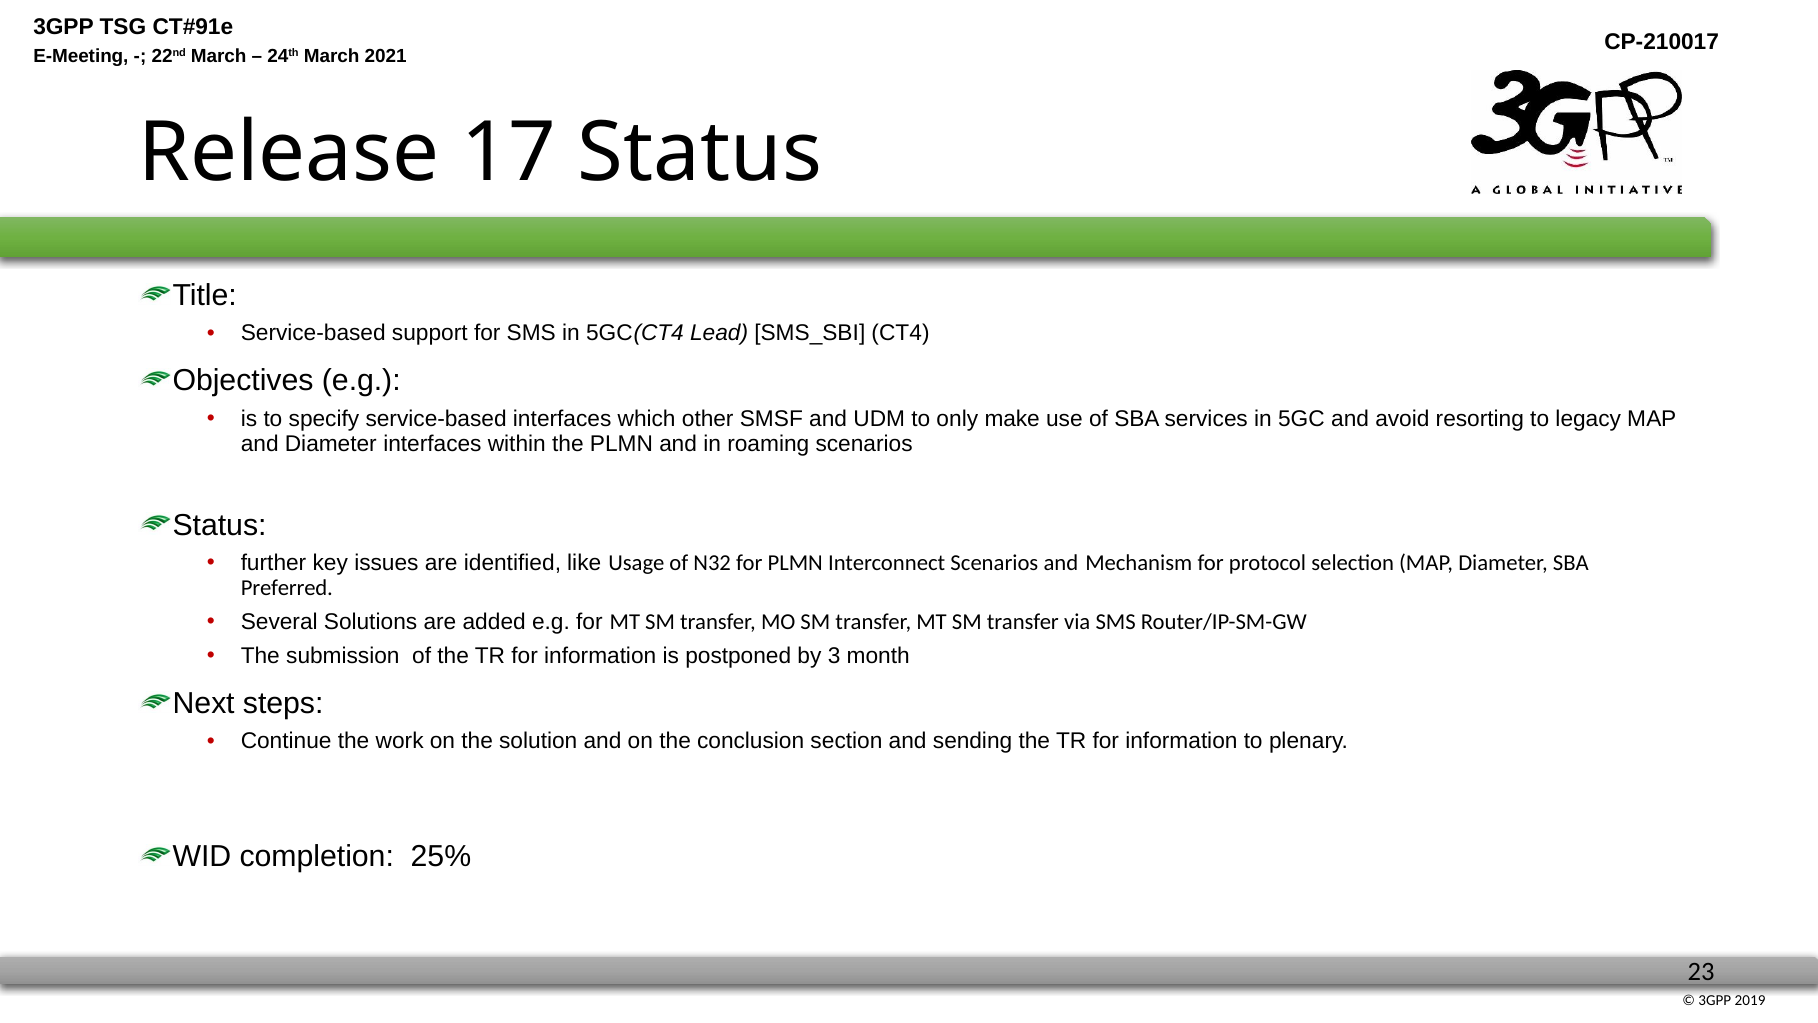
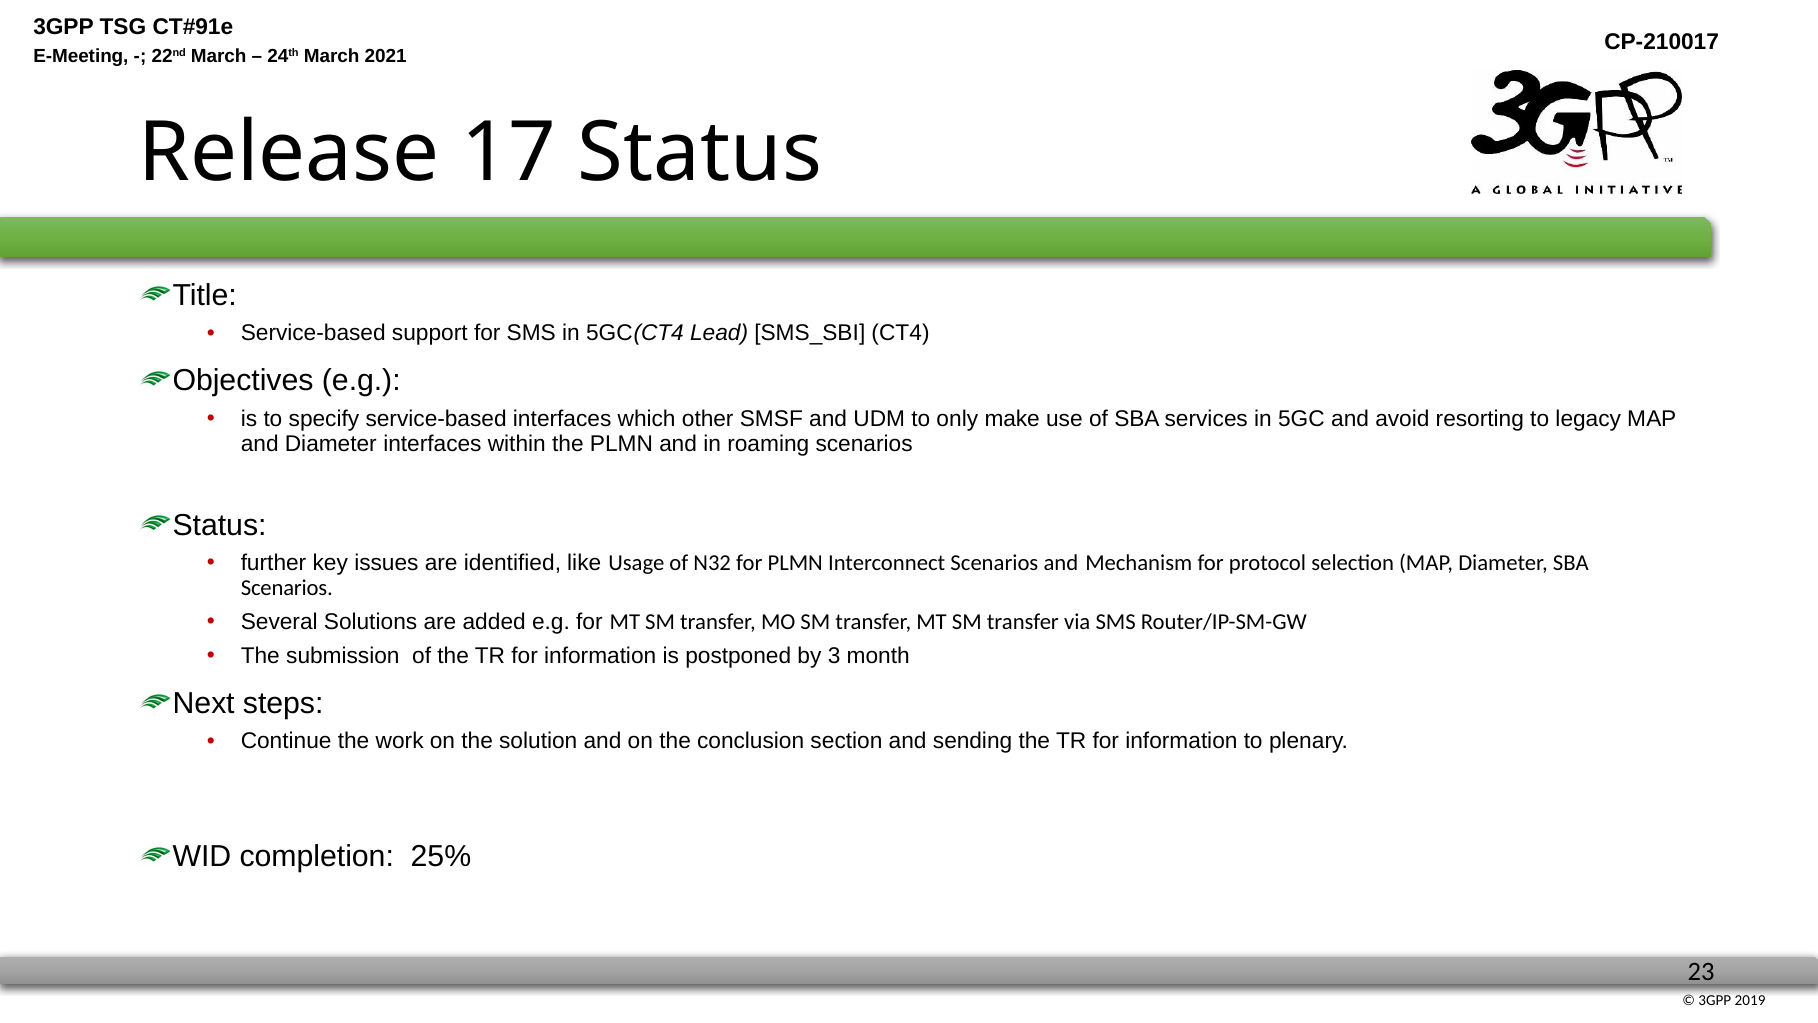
Preferred at (287, 588): Preferred -> Scenarios
